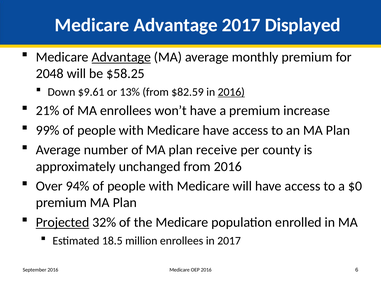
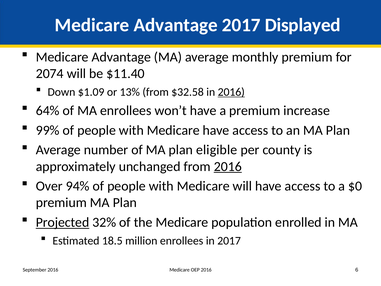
Advantage at (121, 57) underline: present -> none
2048: 2048 -> 2074
$58.25: $58.25 -> $11.40
$9.61: $9.61 -> $1.09
$82.59: $82.59 -> $32.58
21%: 21% -> 64%
receive: receive -> eligible
2016 at (228, 166) underline: none -> present
